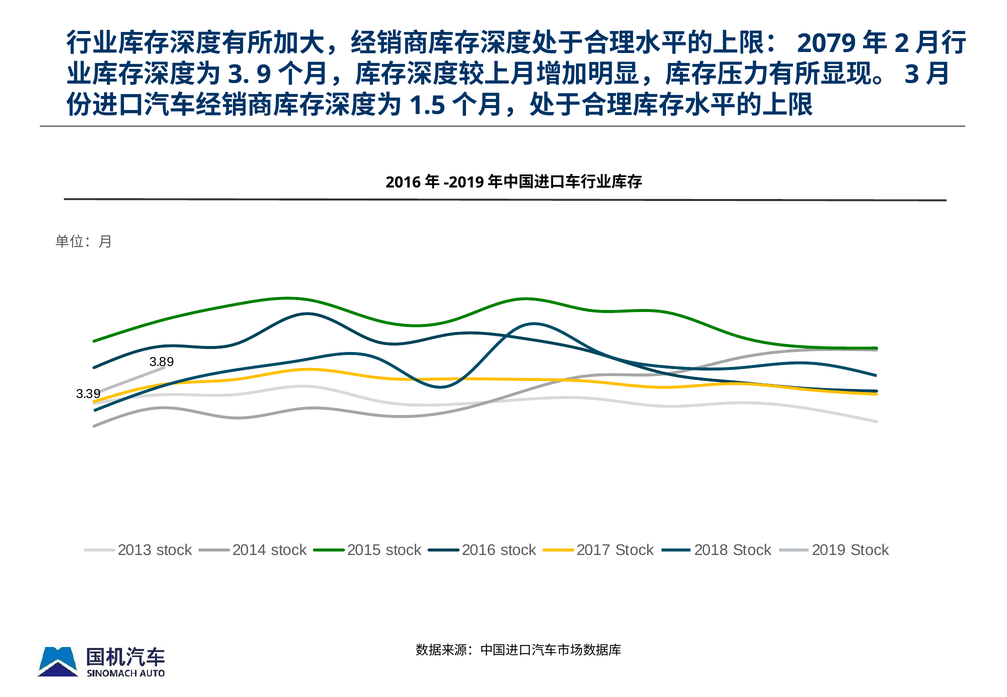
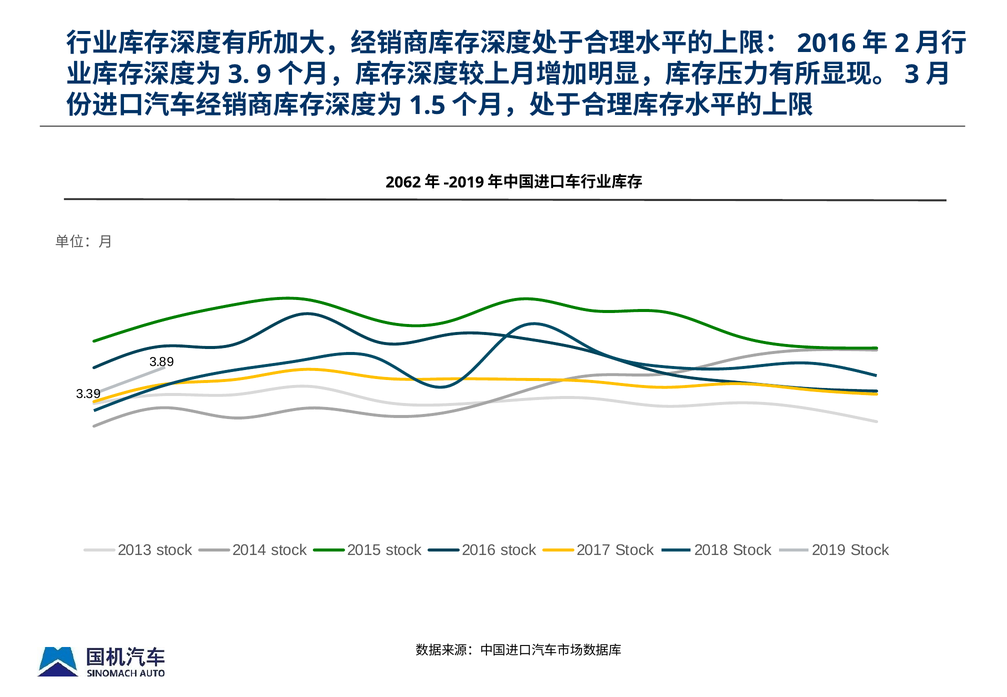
2079 at (826, 43): 2079 -> 2016
2016 at (403, 182): 2016 -> 2062
